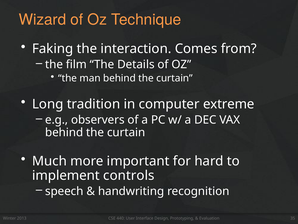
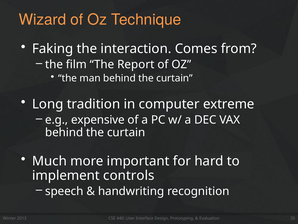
Details: Details -> Report
observers: observers -> expensive
